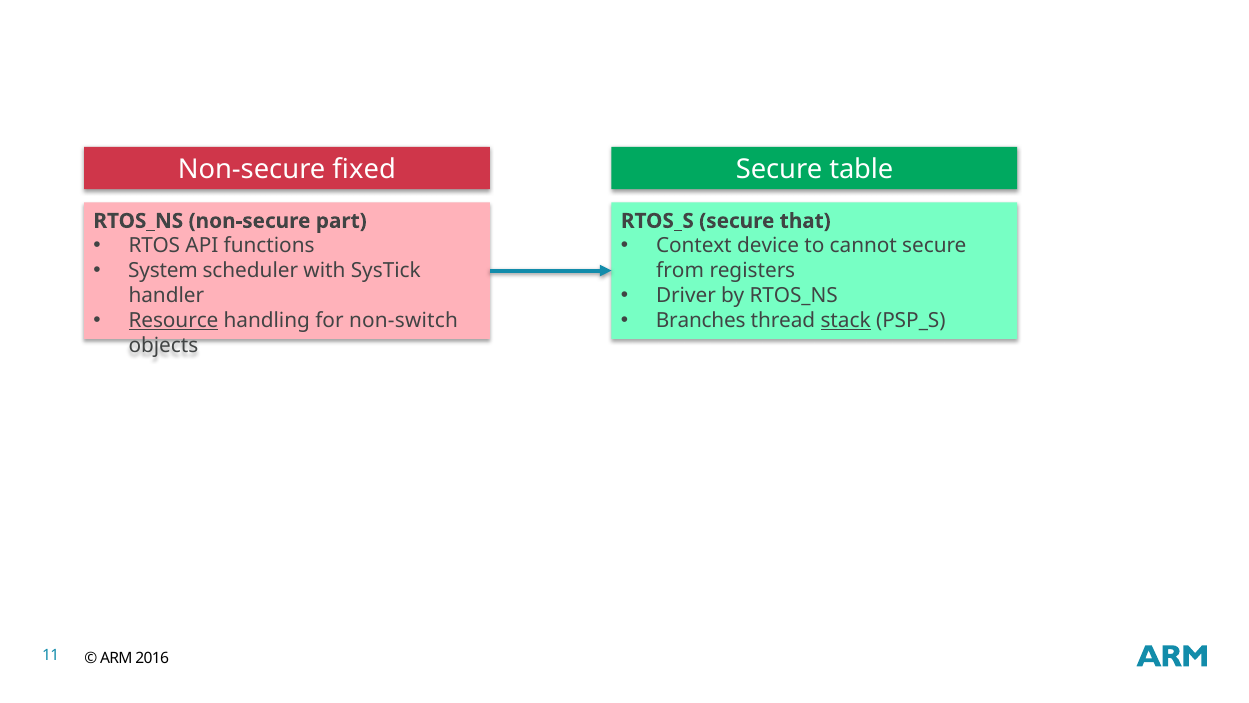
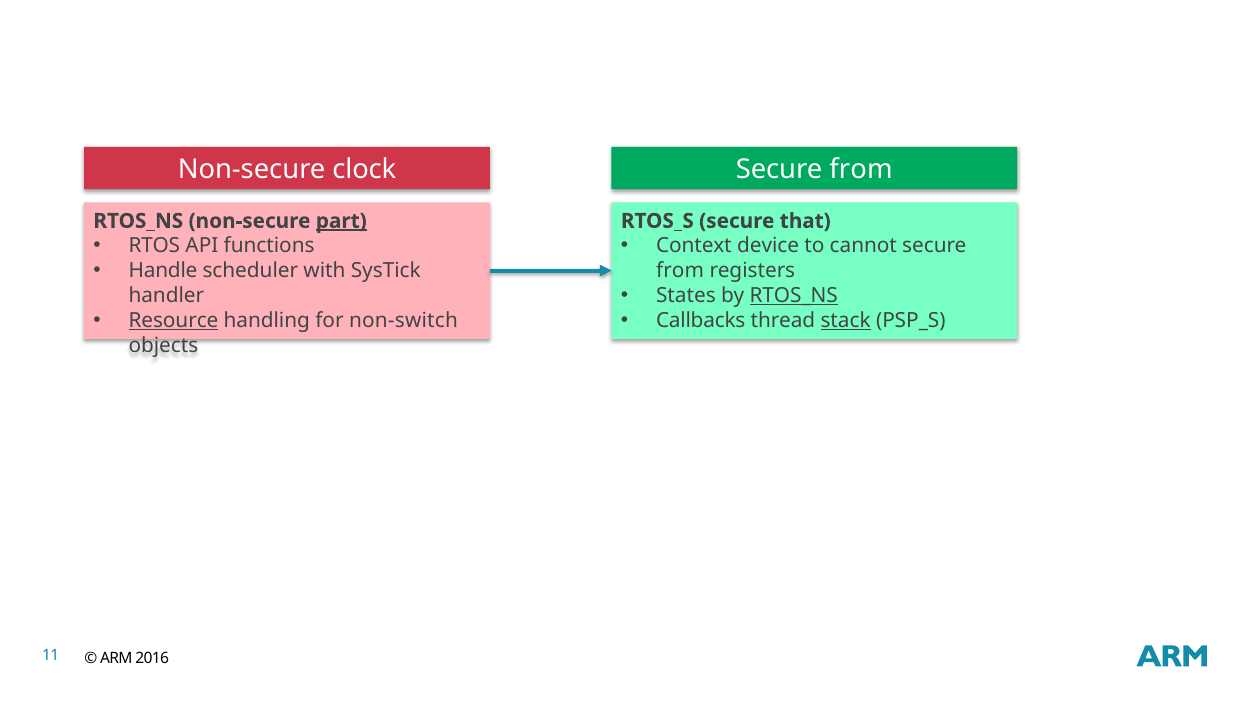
fixed: fixed -> clock
table at (861, 170): table -> from
part underline: none -> present
System: System -> Handle
Driver: Driver -> States
RTOS_NS at (794, 296) underline: none -> present
Branches: Branches -> Callbacks
